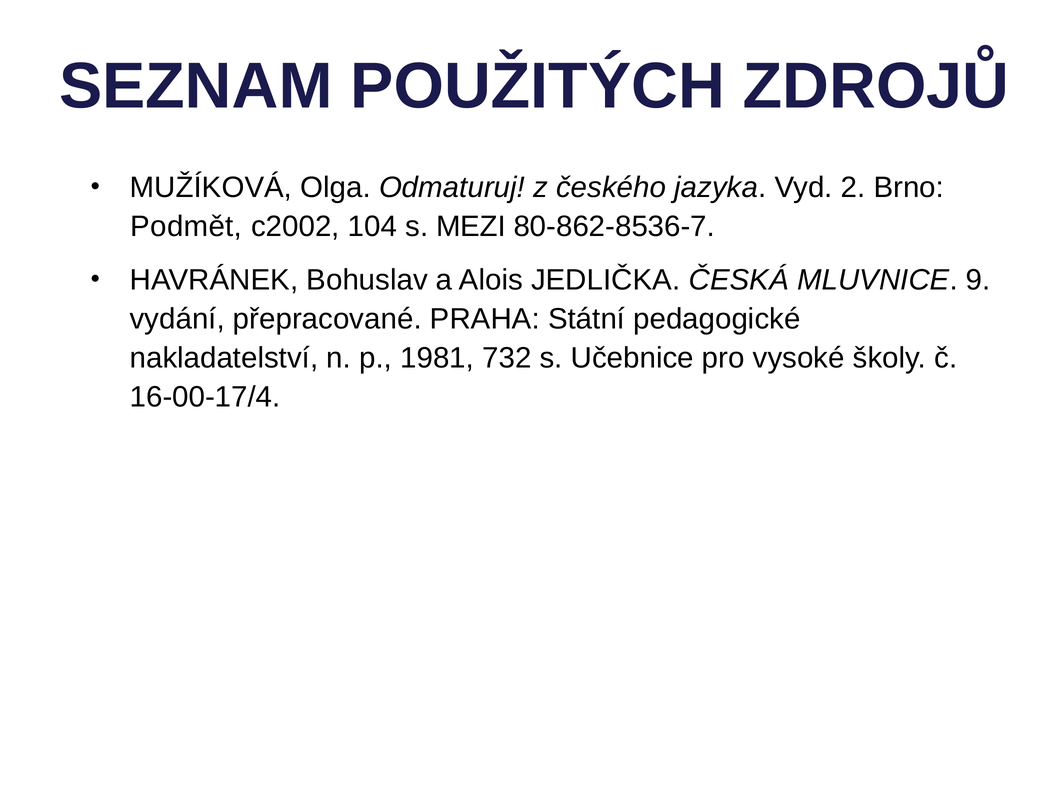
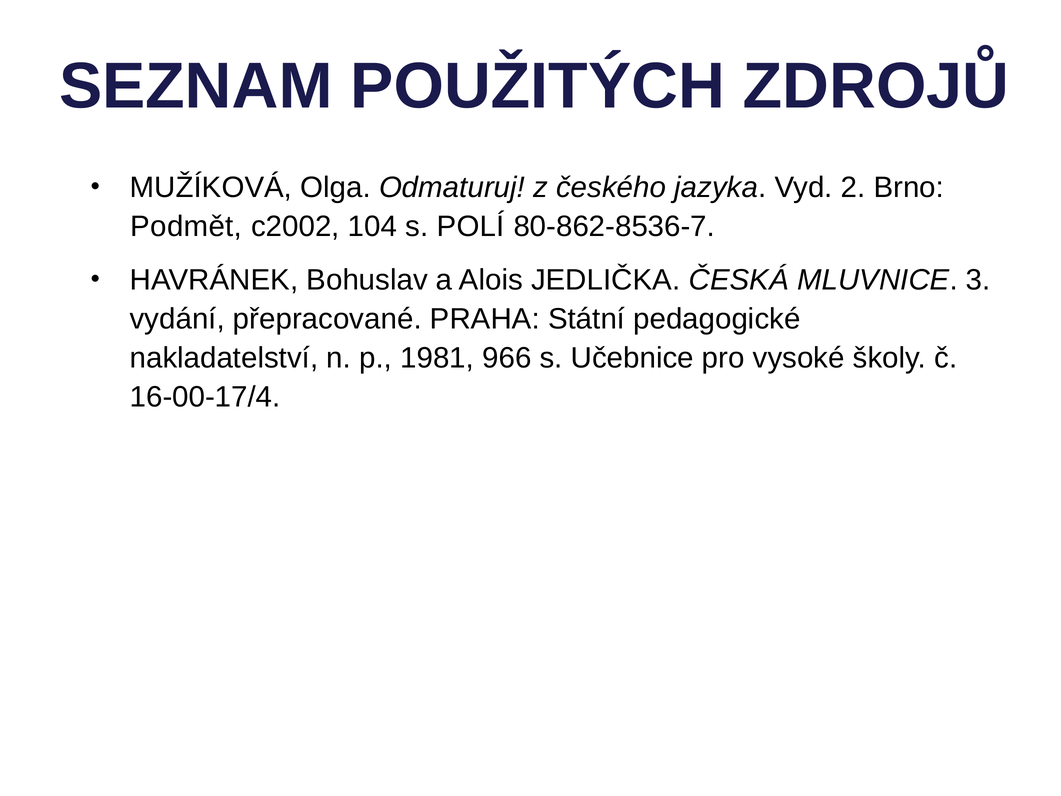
MEZI: MEZI -> POLÍ
9: 9 -> 3
732: 732 -> 966
